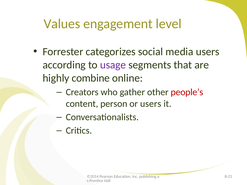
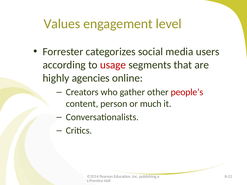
usage colour: purple -> red
combine: combine -> agencies
or users: users -> much
